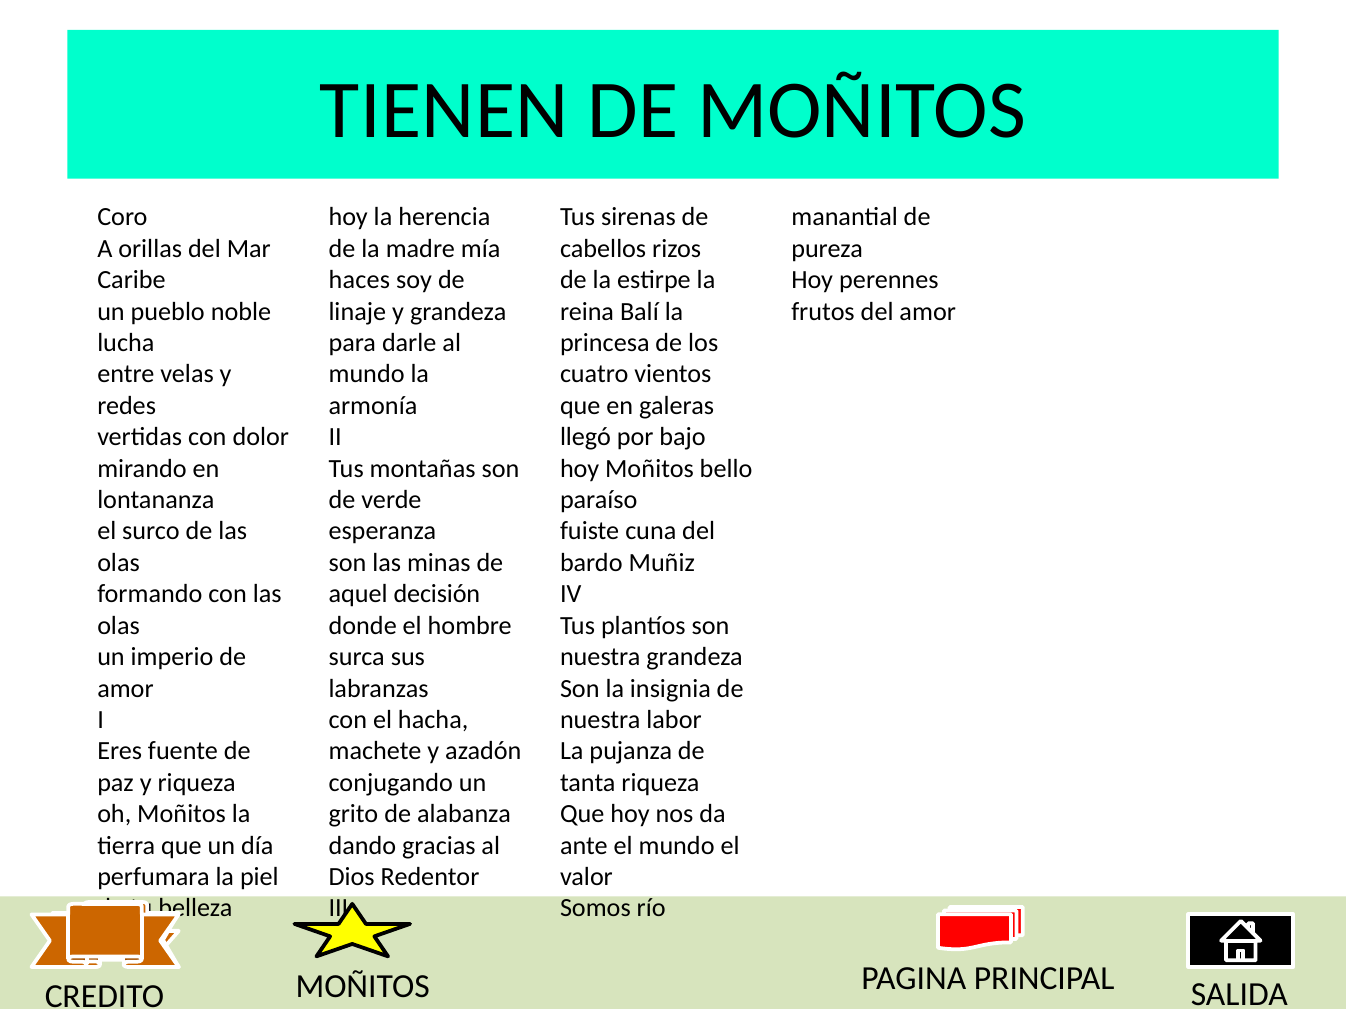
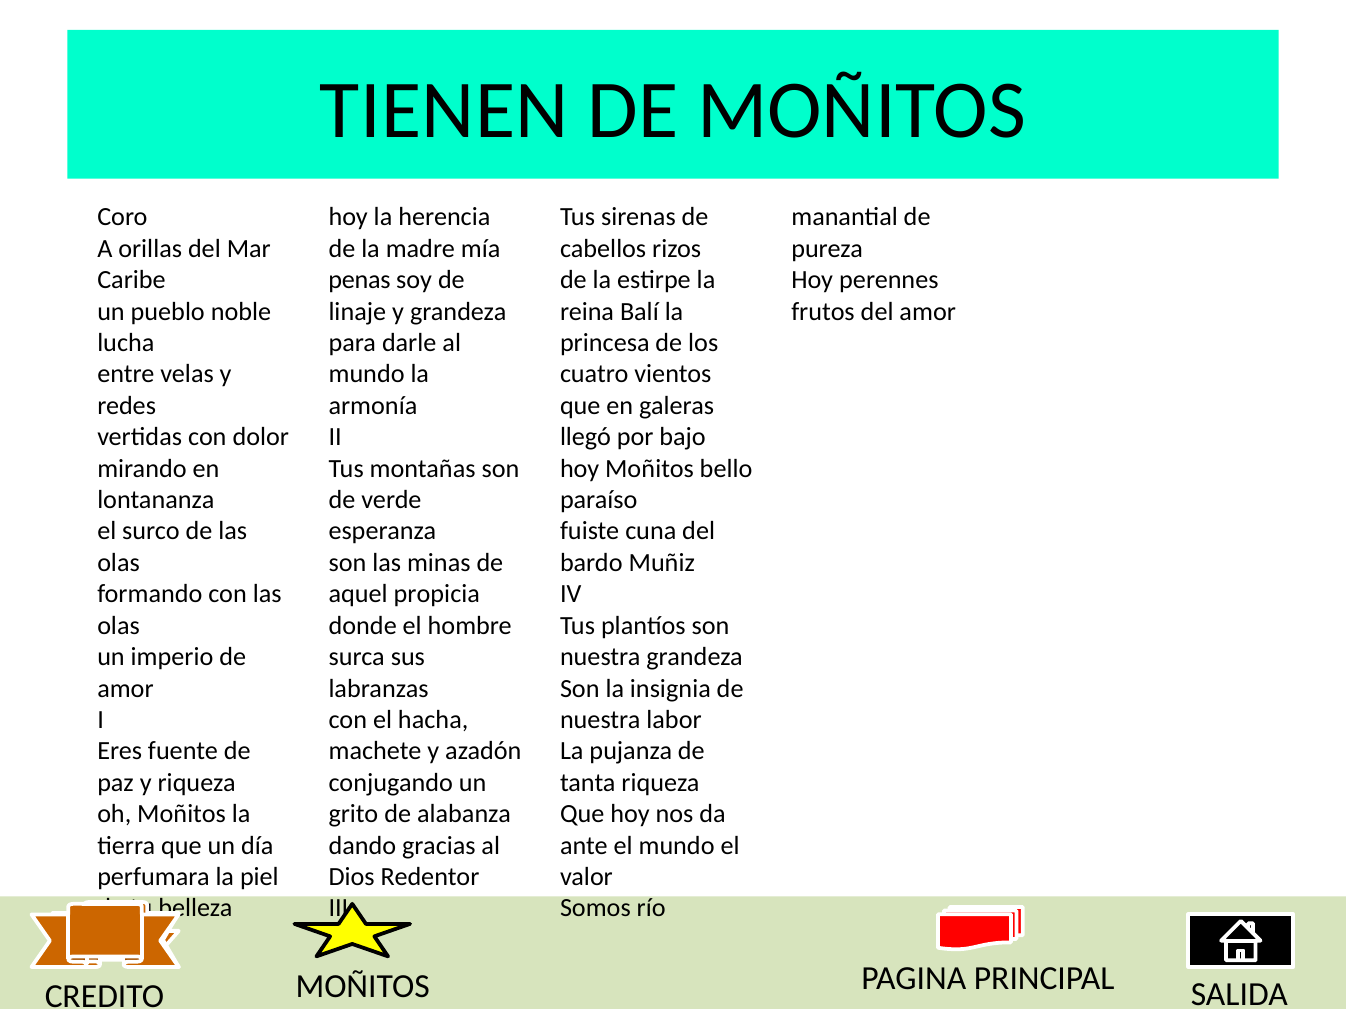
haces: haces -> penas
decisión: decisión -> propicia
